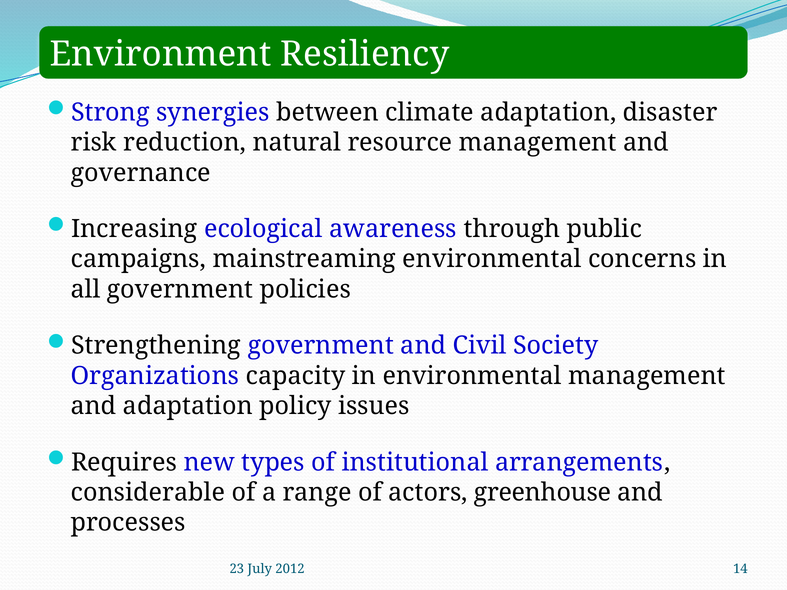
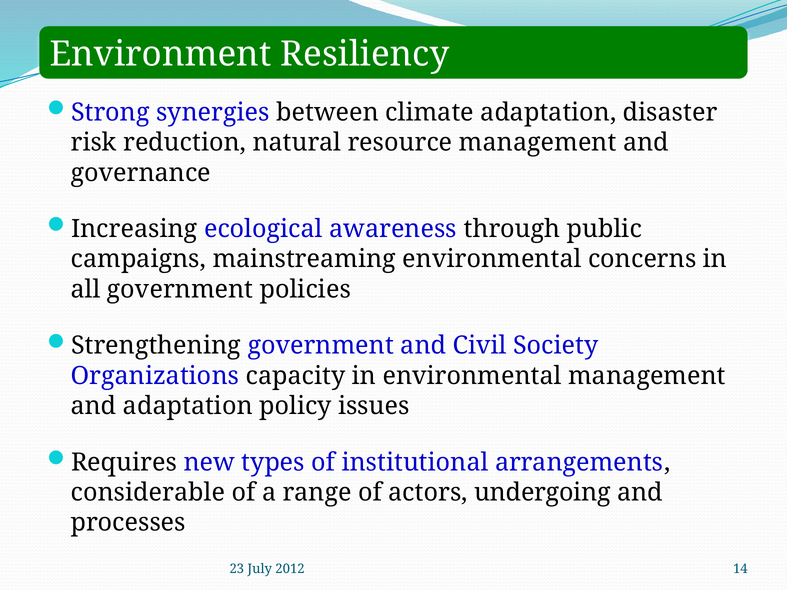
greenhouse: greenhouse -> undergoing
